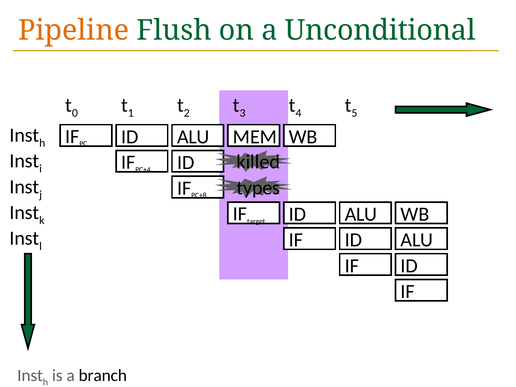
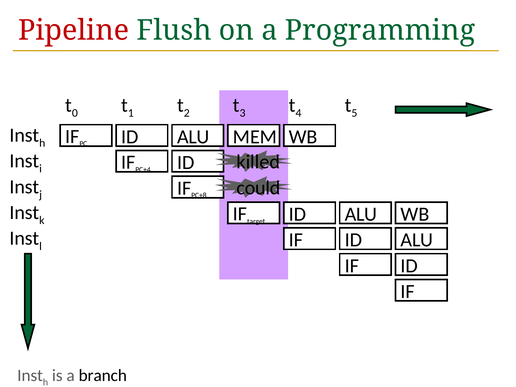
Pipeline colour: orange -> red
Unconditional: Unconditional -> Programming
types: types -> could
